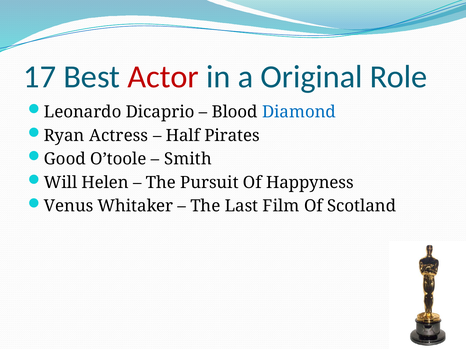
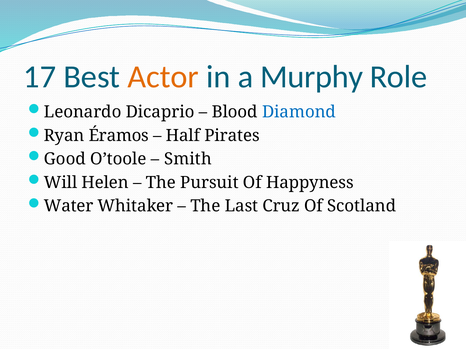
Actor colour: red -> orange
Original: Original -> Murphy
Actress: Actress -> Éramos
Venus: Venus -> Water
Film: Film -> Cruz
